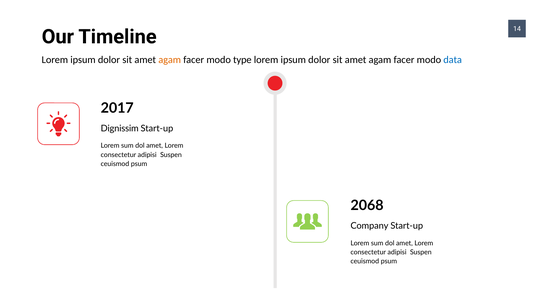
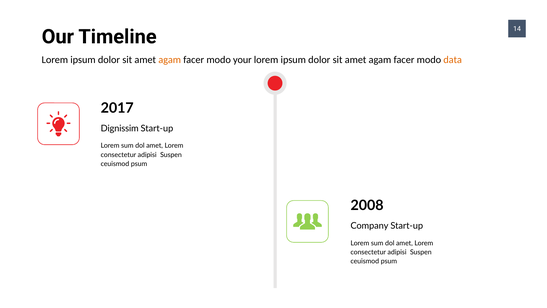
type: type -> your
data colour: blue -> orange
2068: 2068 -> 2008
